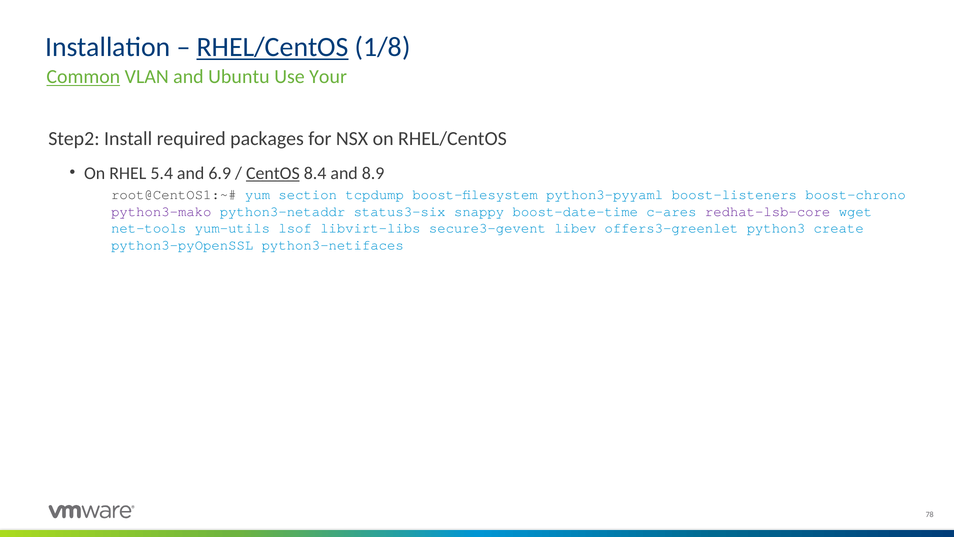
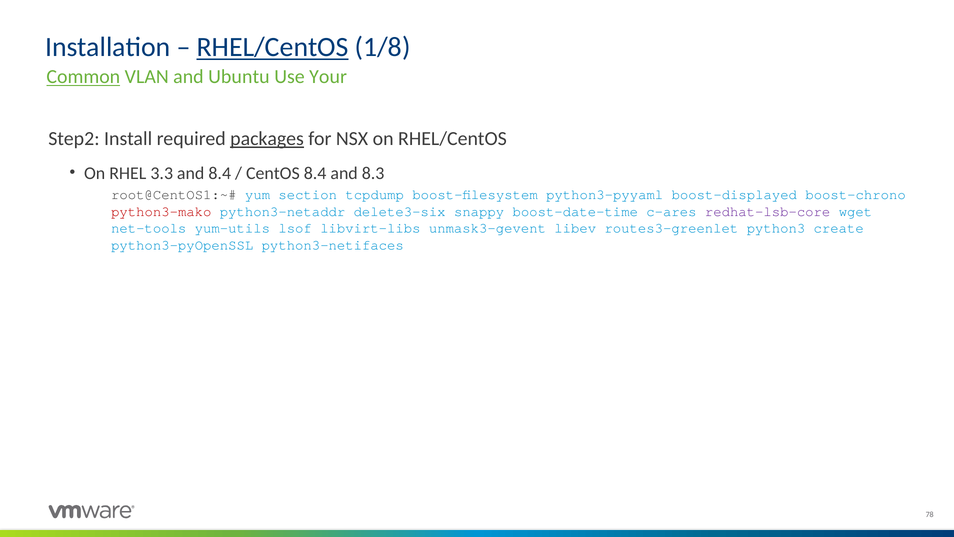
packages underline: none -> present
5.4: 5.4 -> 3.3
and 6.9: 6.9 -> 8.4
CentOS underline: present -> none
8.9: 8.9 -> 8.3
boost-listeners: boost-listeners -> boost-displayed
python3-mako colour: purple -> red
status3-six: status3-six -> delete3-six
secure3-gevent: secure3-gevent -> unmask3-gevent
offers3-greenlet: offers3-greenlet -> routes3-greenlet
